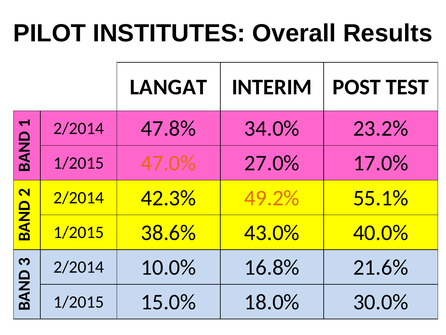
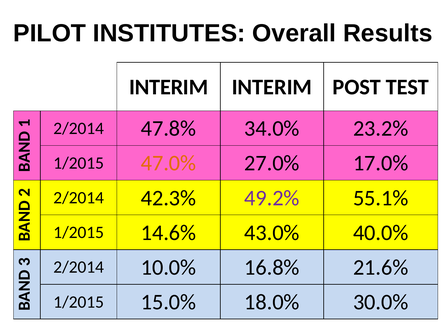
LANGAT at (168, 87): LANGAT -> INTERIM
49.2% colour: orange -> purple
38.6%: 38.6% -> 14.6%
